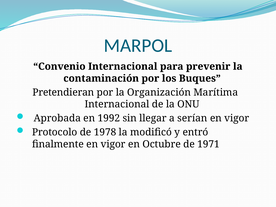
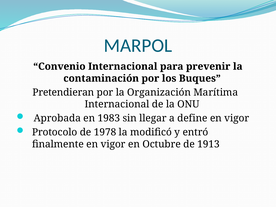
1992: 1992 -> 1983
serían: serían -> define
1971: 1971 -> 1913
